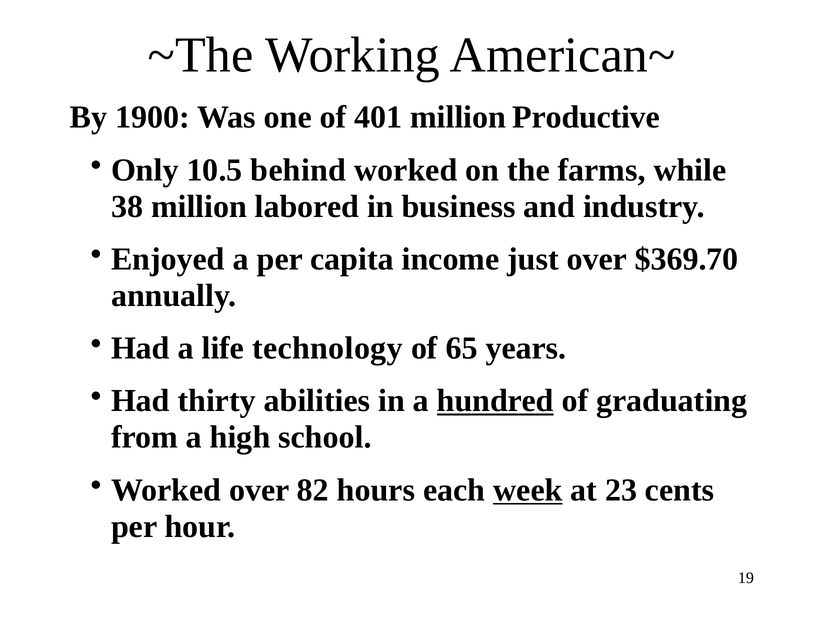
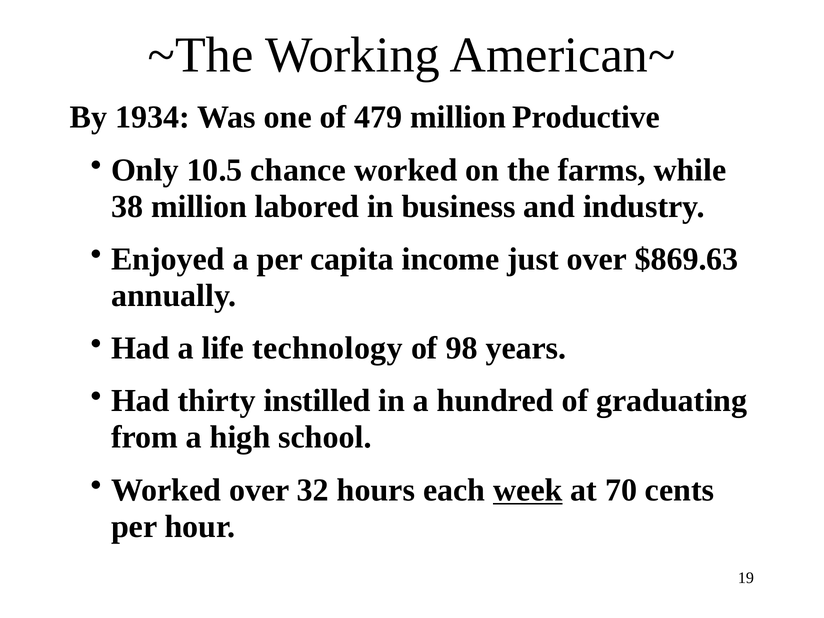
1900: 1900 -> 1934
401: 401 -> 479
behind: behind -> chance
$369.70: $369.70 -> $869.63
65: 65 -> 98
abilities: abilities -> instilled
hundred underline: present -> none
82: 82 -> 32
23: 23 -> 70
